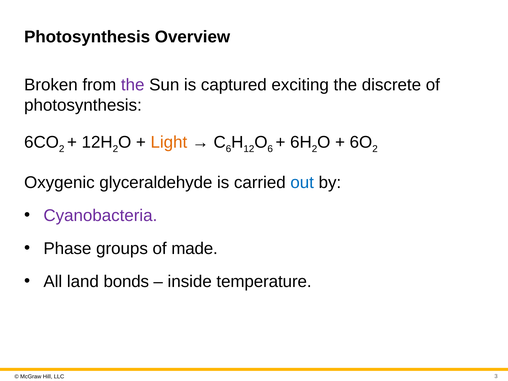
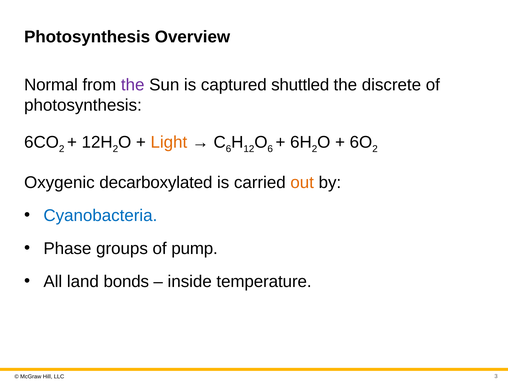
Broken: Broken -> Normal
exciting: exciting -> shuttled
glyceraldehyde: glyceraldehyde -> decarboxylated
out colour: blue -> orange
Cyanobacteria colour: purple -> blue
made: made -> pump
